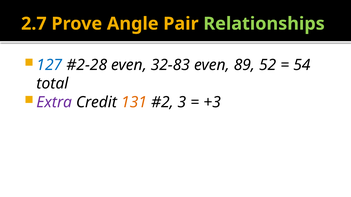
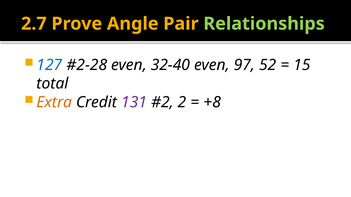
32-83: 32-83 -> 32-40
89: 89 -> 97
54: 54 -> 15
Extra colour: purple -> orange
131 colour: orange -> purple
3: 3 -> 2
+3: +3 -> +8
